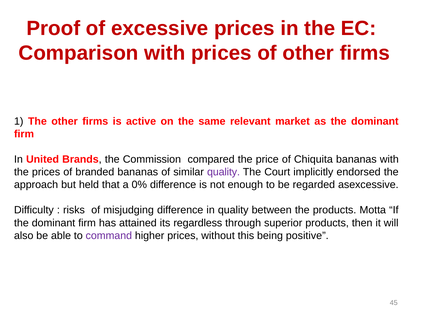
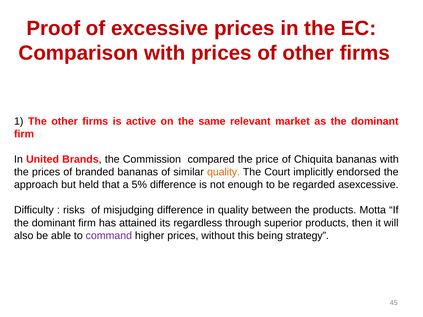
quality at (224, 172) colour: purple -> orange
0%: 0% -> 5%
positive: positive -> strategy
